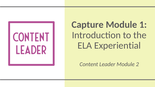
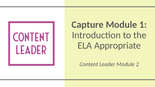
Experiential: Experiential -> Appropriate
